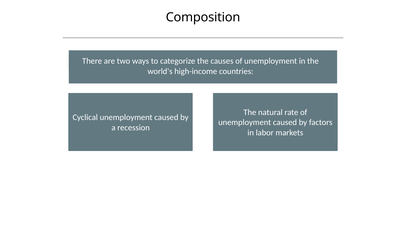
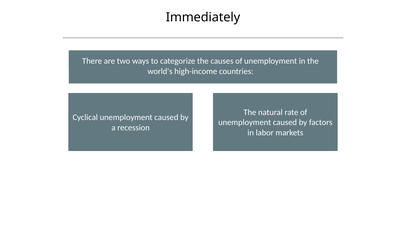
Composition: Composition -> Immediately
